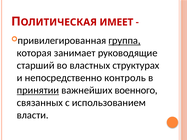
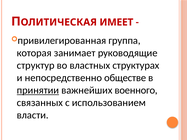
группа underline: present -> none
старший: старший -> структур
контроль: контроль -> обществе
